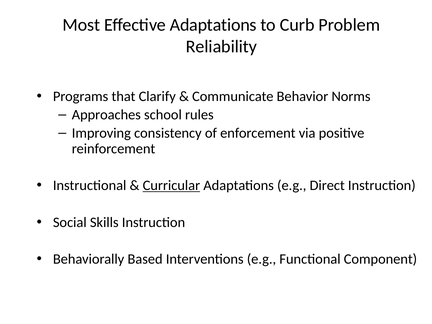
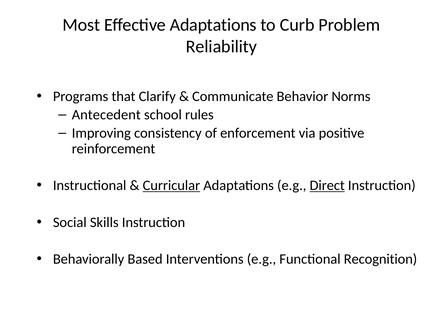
Approaches: Approaches -> Antecedent
Direct underline: none -> present
Component: Component -> Recognition
